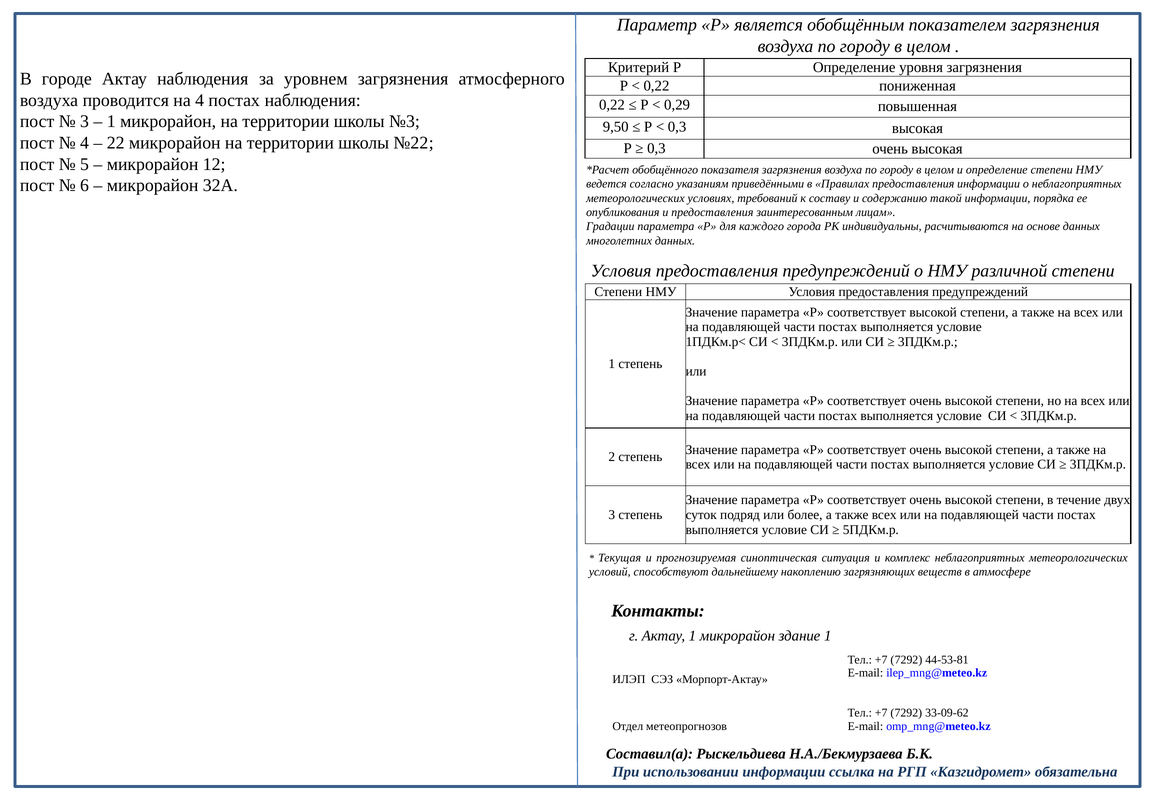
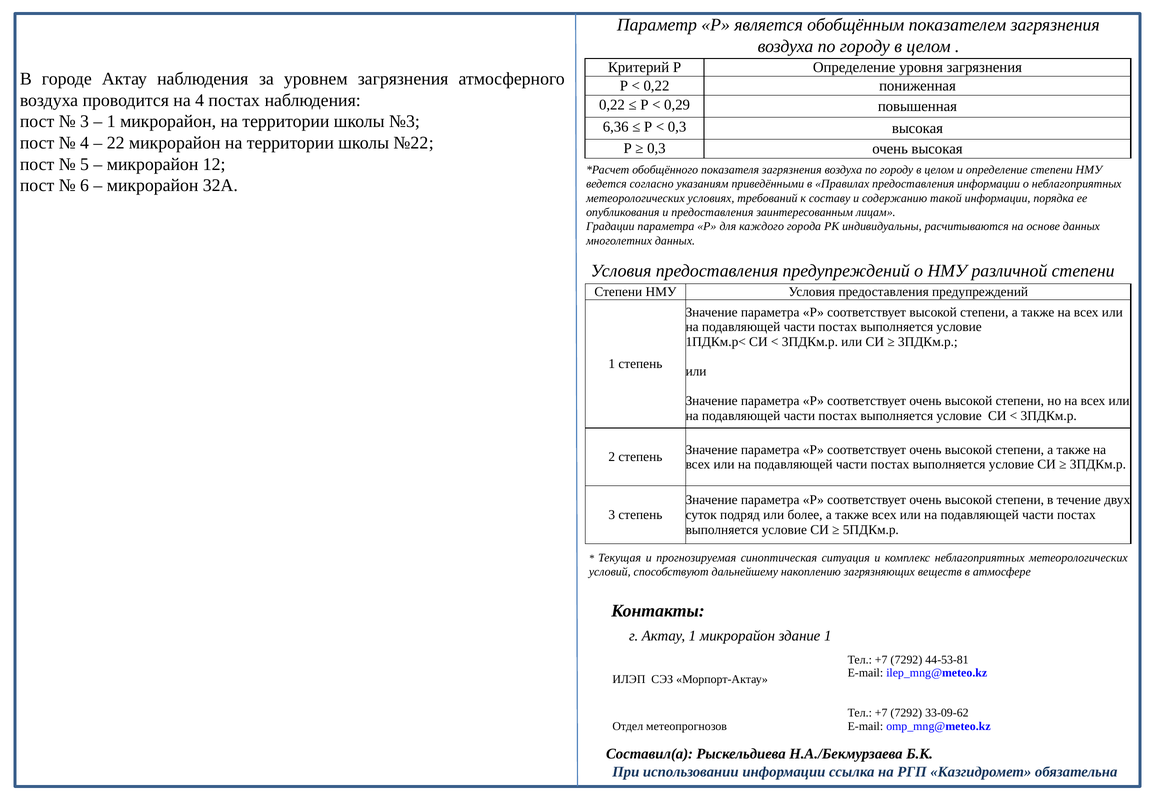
9,50: 9,50 -> 6,36
